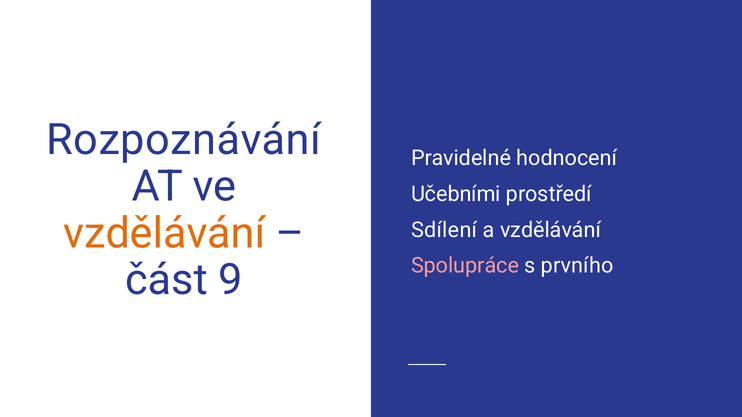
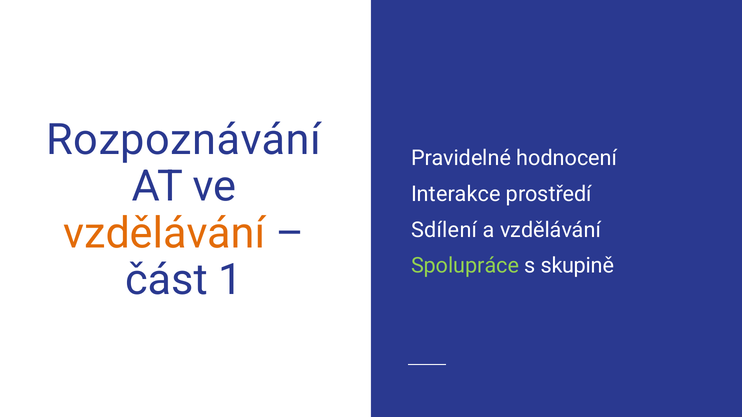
Učebními: Učebními -> Interakce
Spolupráce colour: pink -> light green
prvního: prvního -> skupině
9: 9 -> 1
